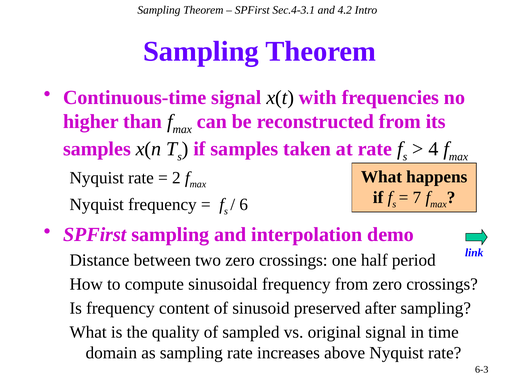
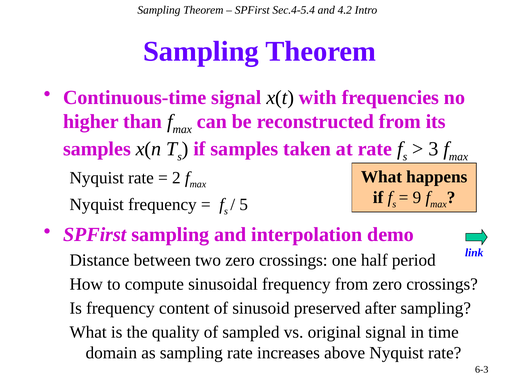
Sec.4-3.1: Sec.4-3.1 -> Sec.4-5.4
4: 4 -> 3
7: 7 -> 9
6: 6 -> 5
